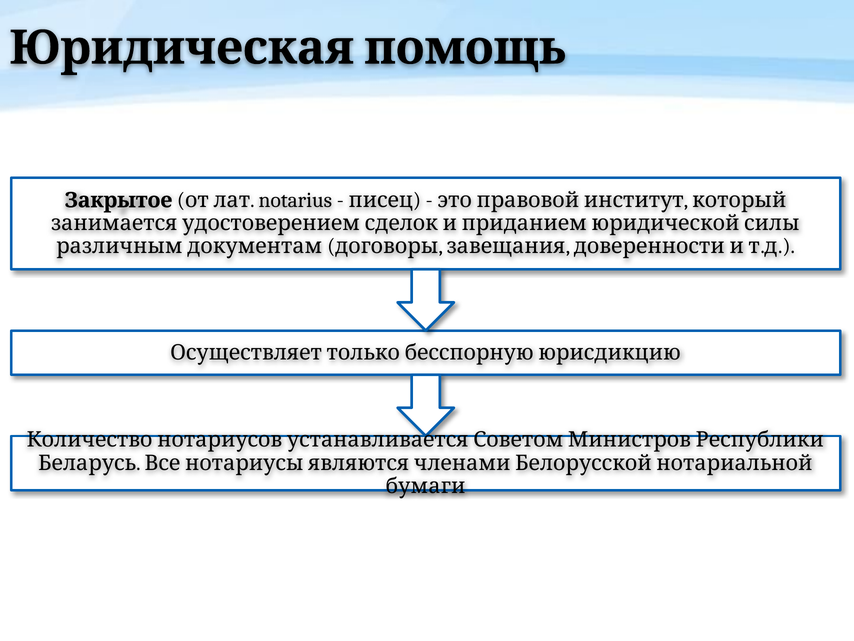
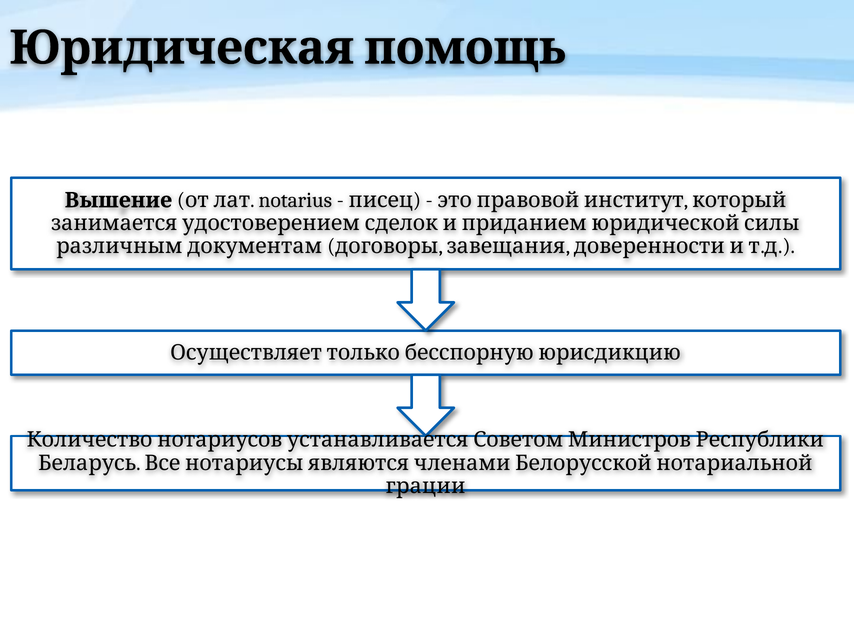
Закрытое: Закрытое -> Вышение
бумаги: бумаги -> грации
